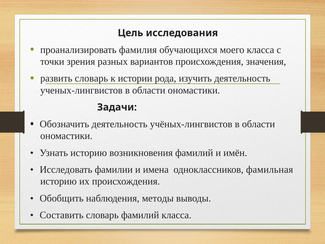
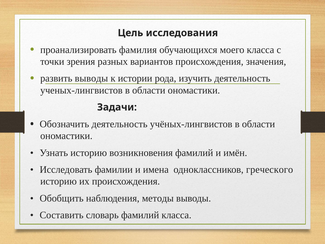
развить словарь: словарь -> выводы
фамильная: фамильная -> греческого
